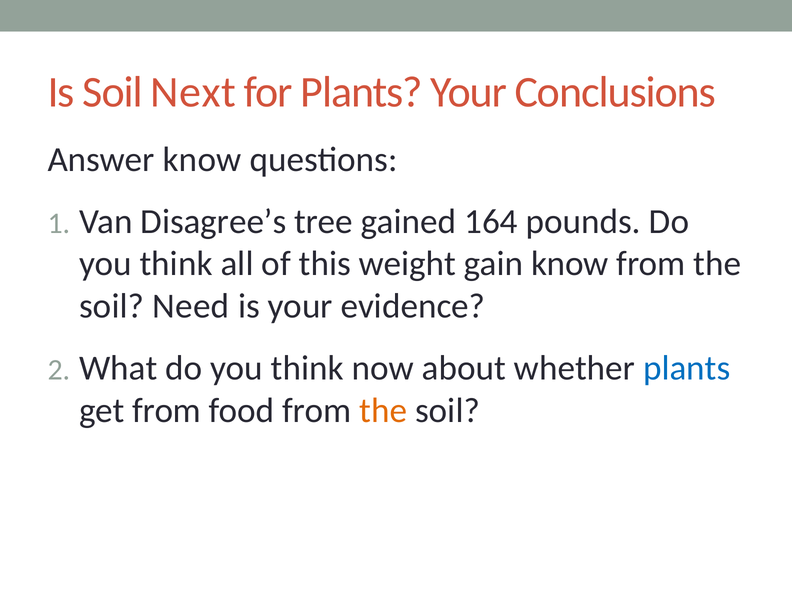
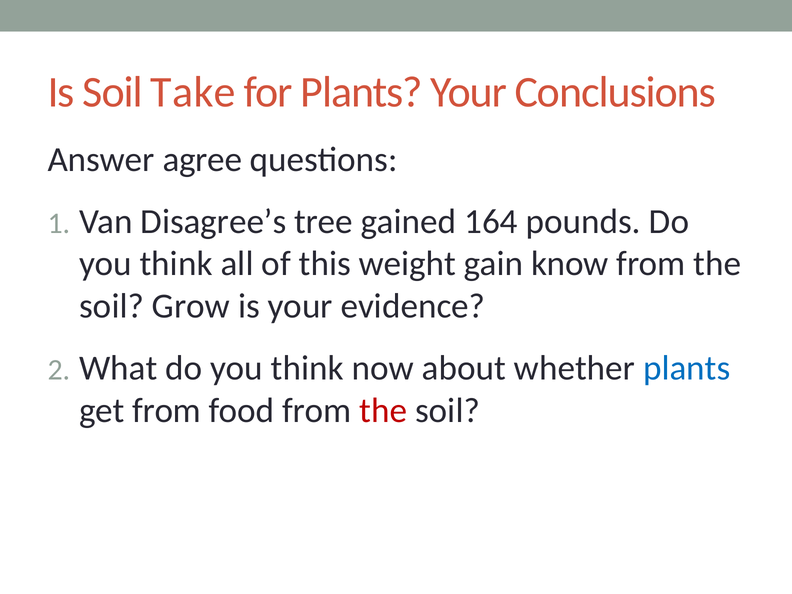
Next: Next -> Take
Answer know: know -> agree
Need: Need -> Grow
the at (383, 410) colour: orange -> red
